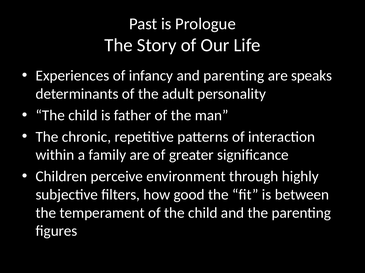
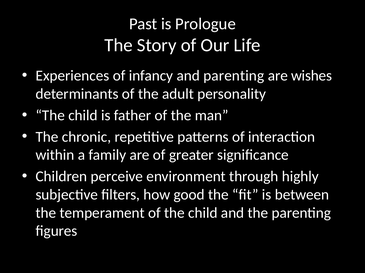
speaks: speaks -> wishes
